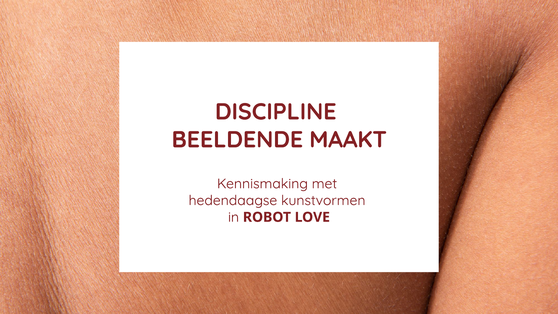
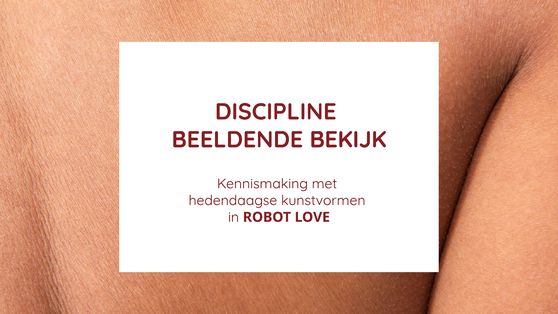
MAAKT: MAAKT -> BEKIJK
